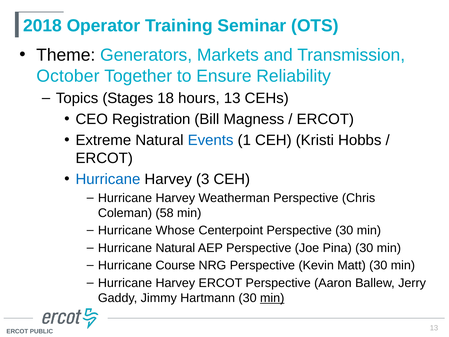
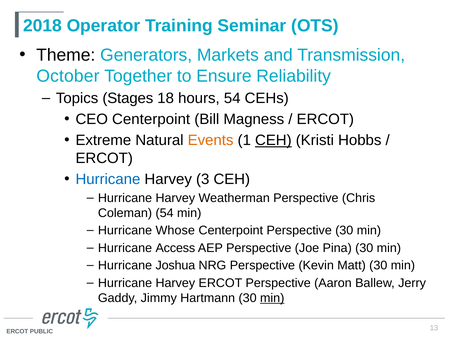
hours 13: 13 -> 54
CEO Registration: Registration -> Centerpoint
Events colour: blue -> orange
CEH at (273, 140) underline: none -> present
Coleman 58: 58 -> 54
Hurricane Natural: Natural -> Access
Course: Course -> Joshua
